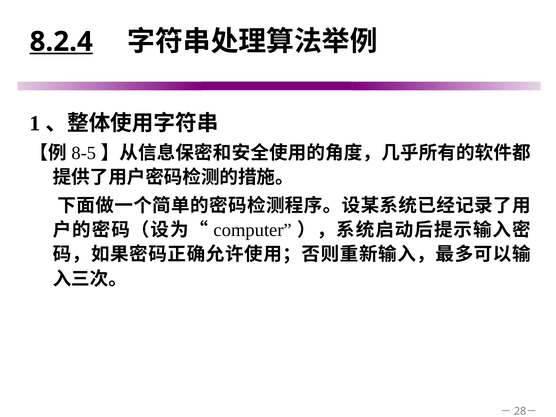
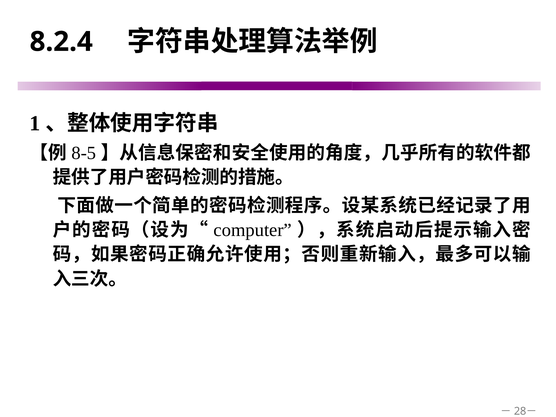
8.2.4 underline: present -> none
